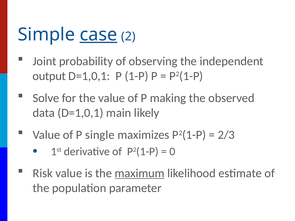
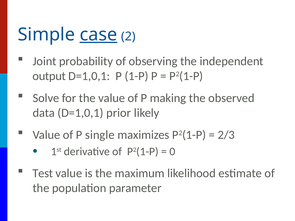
main: main -> prior
Risk: Risk -> Test
maximum underline: present -> none
